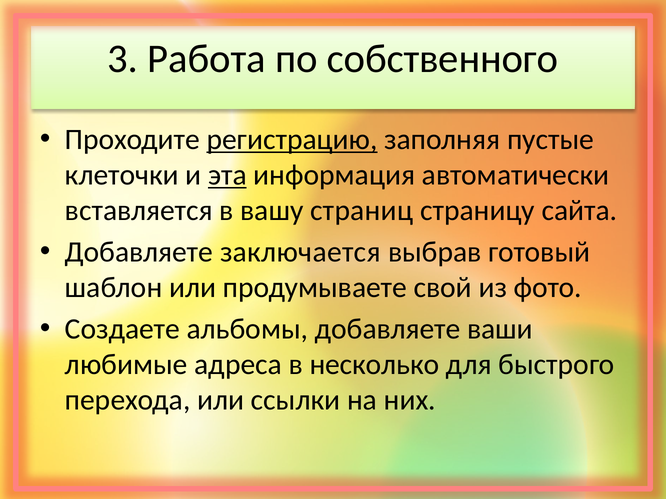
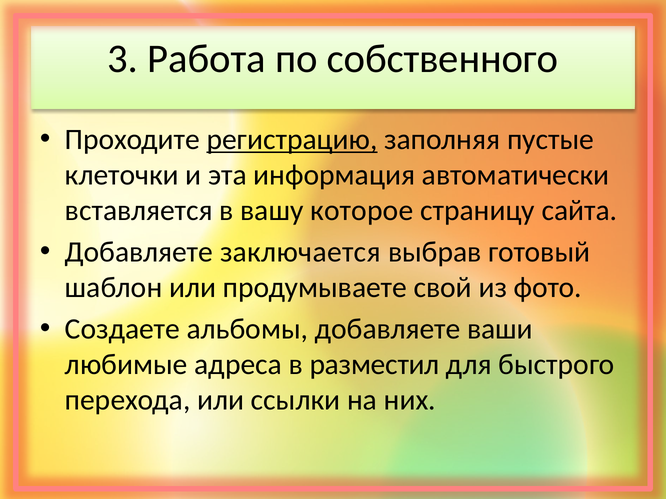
эта underline: present -> none
страниц: страниц -> которое
несколько: несколько -> разместил
